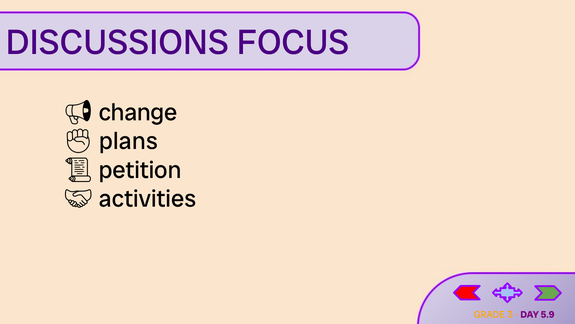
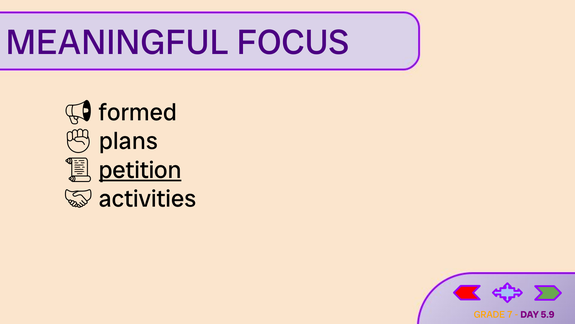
DISCUSSIONS: DISCUSSIONS -> MEANINGFUL
change: change -> formed
petition underline: none -> present
3: 3 -> 7
